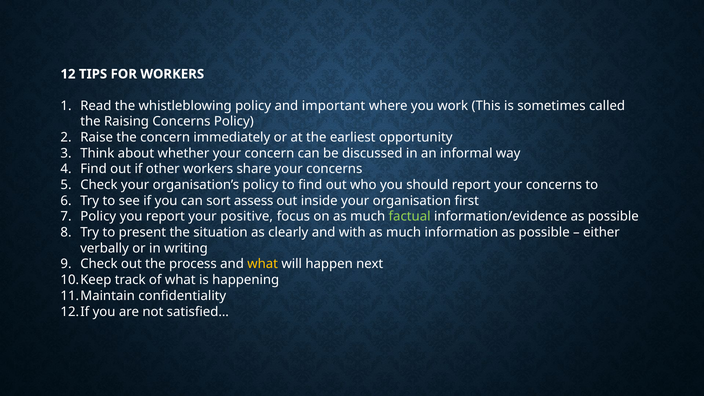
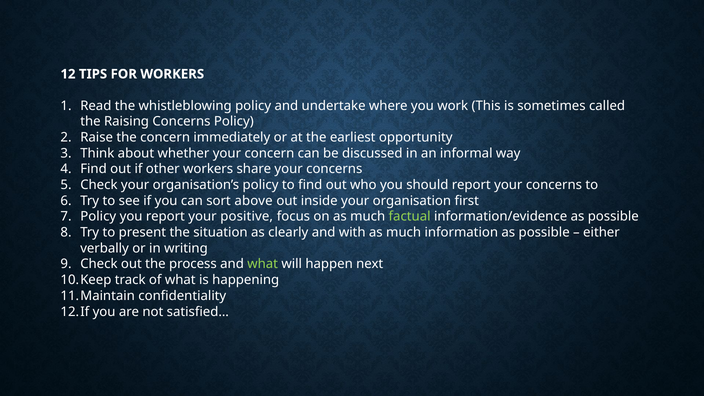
important: important -> undertake
assess: assess -> above
what at (263, 264) colour: yellow -> light green
